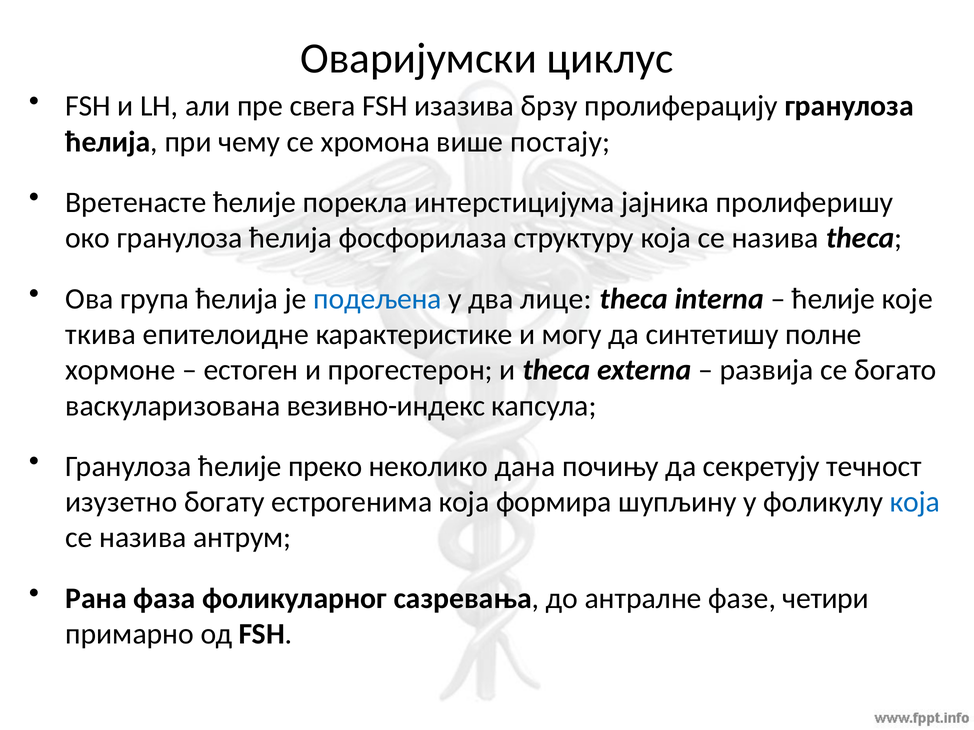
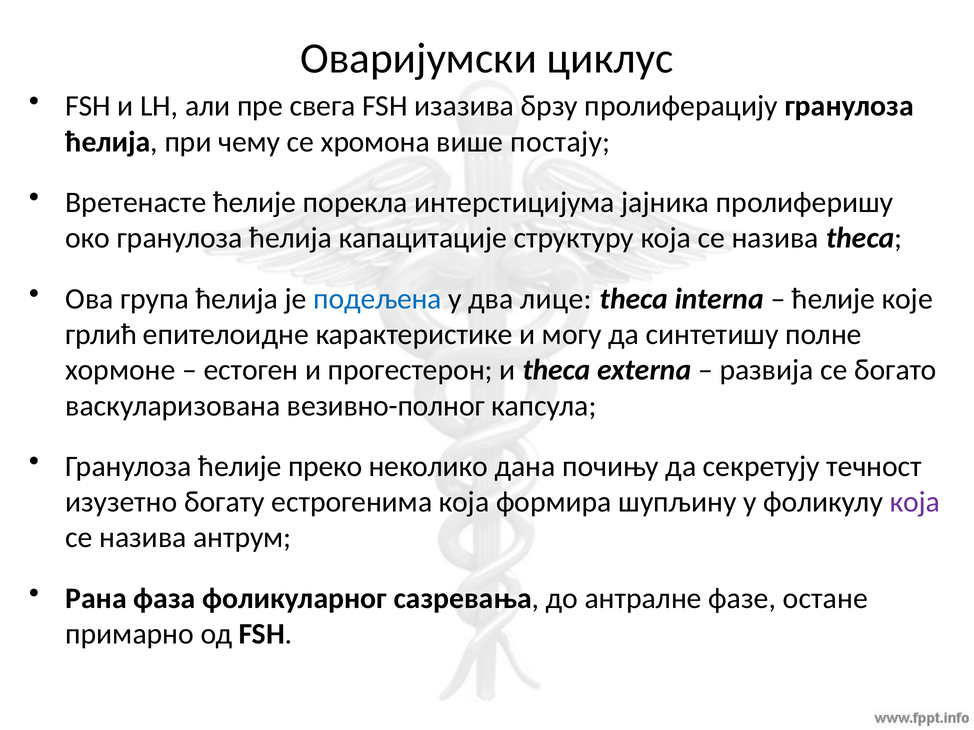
фосфорилаза: фосфорилаза -> капацитације
ткива: ткива -> грлић
везивно-индекс: везивно-индекс -> везивно-полног
која at (915, 502) colour: blue -> purple
четири: четири -> остане
